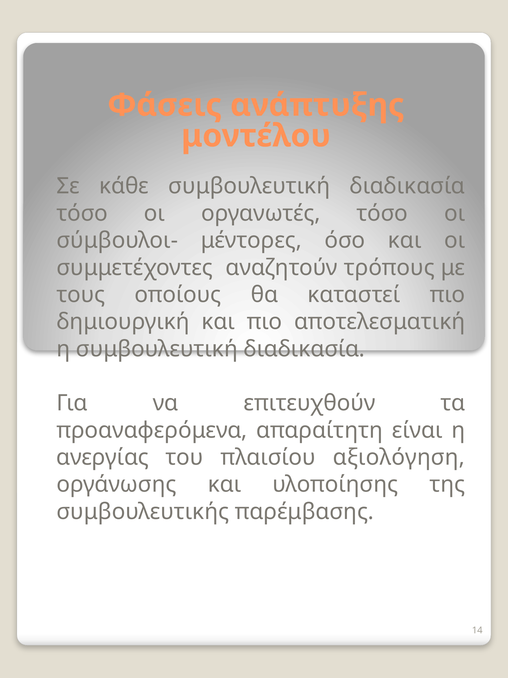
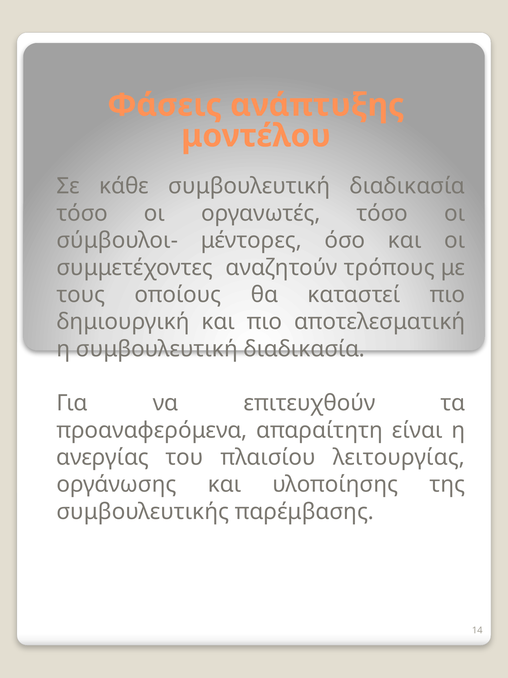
αξιολόγηση: αξιολόγηση -> λειτουργίας
